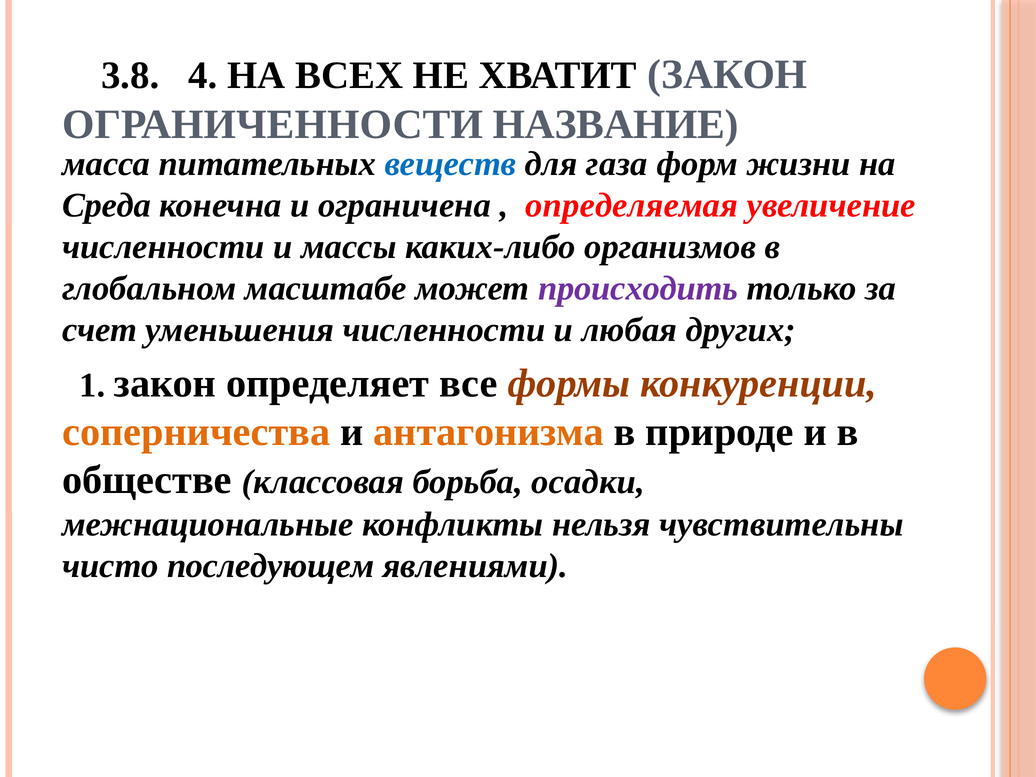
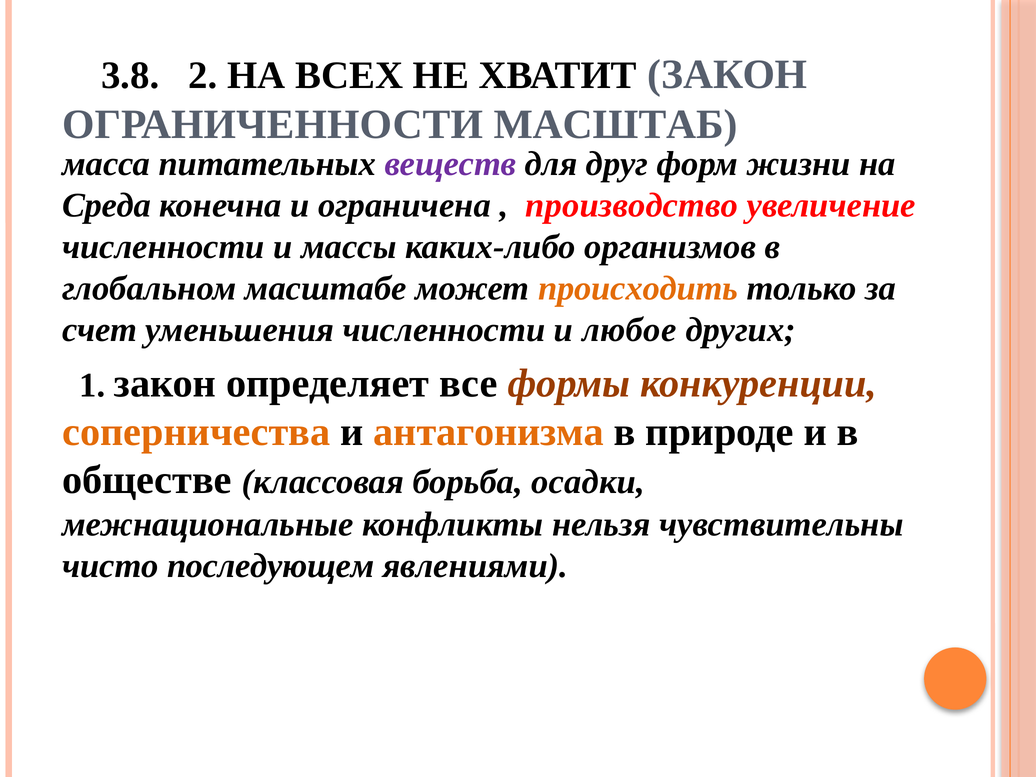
4: 4 -> 2
НАЗВАНИЕ: НАЗВАНИЕ -> МАСШТАБ
веществ colour: blue -> purple
газа: газа -> друг
определяемая: определяемая -> производство
происходить colour: purple -> orange
любая: любая -> любое
